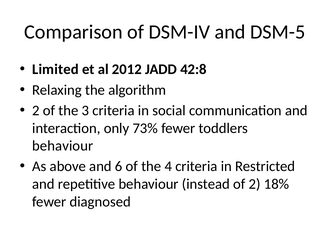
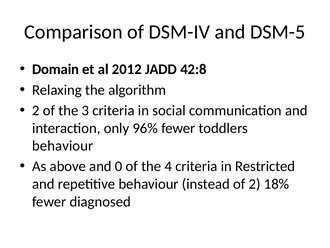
Limited: Limited -> Domain
73%: 73% -> 96%
6: 6 -> 0
